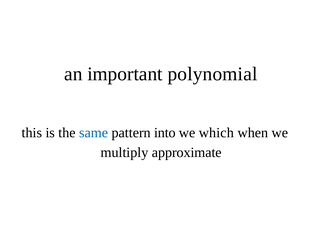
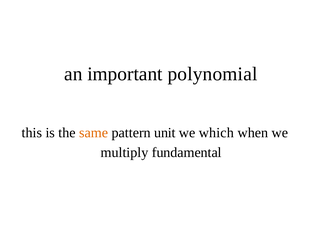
same colour: blue -> orange
into: into -> unit
approximate: approximate -> fundamental
